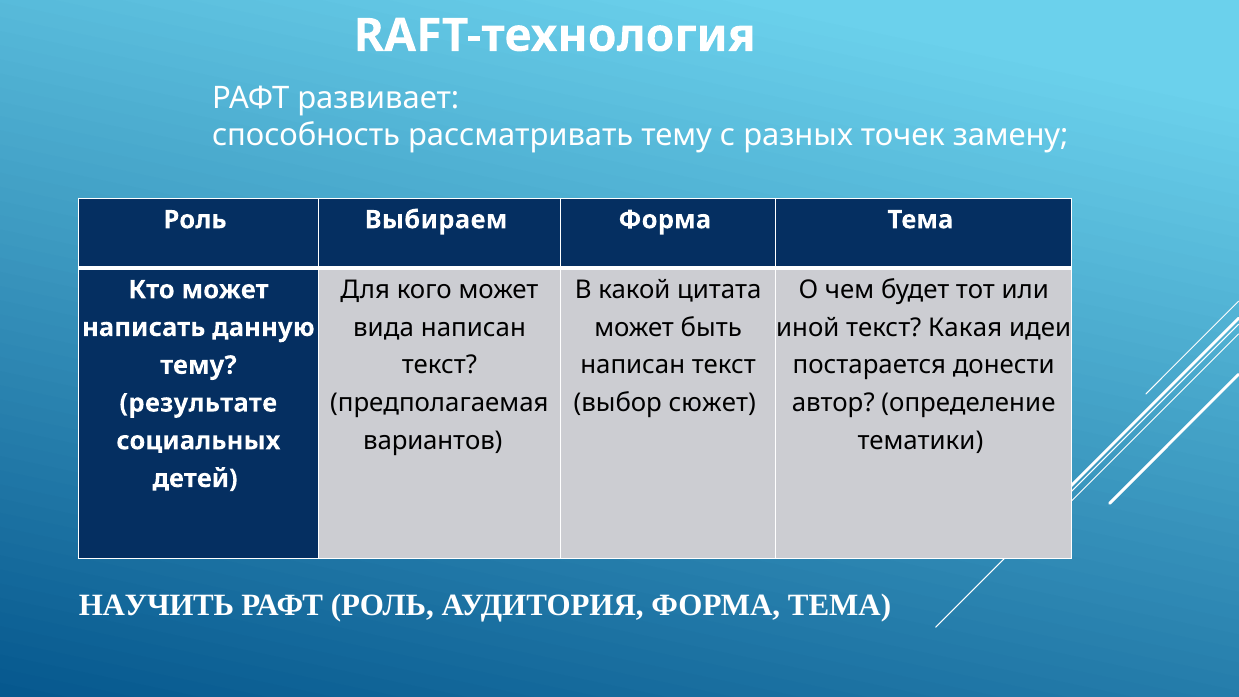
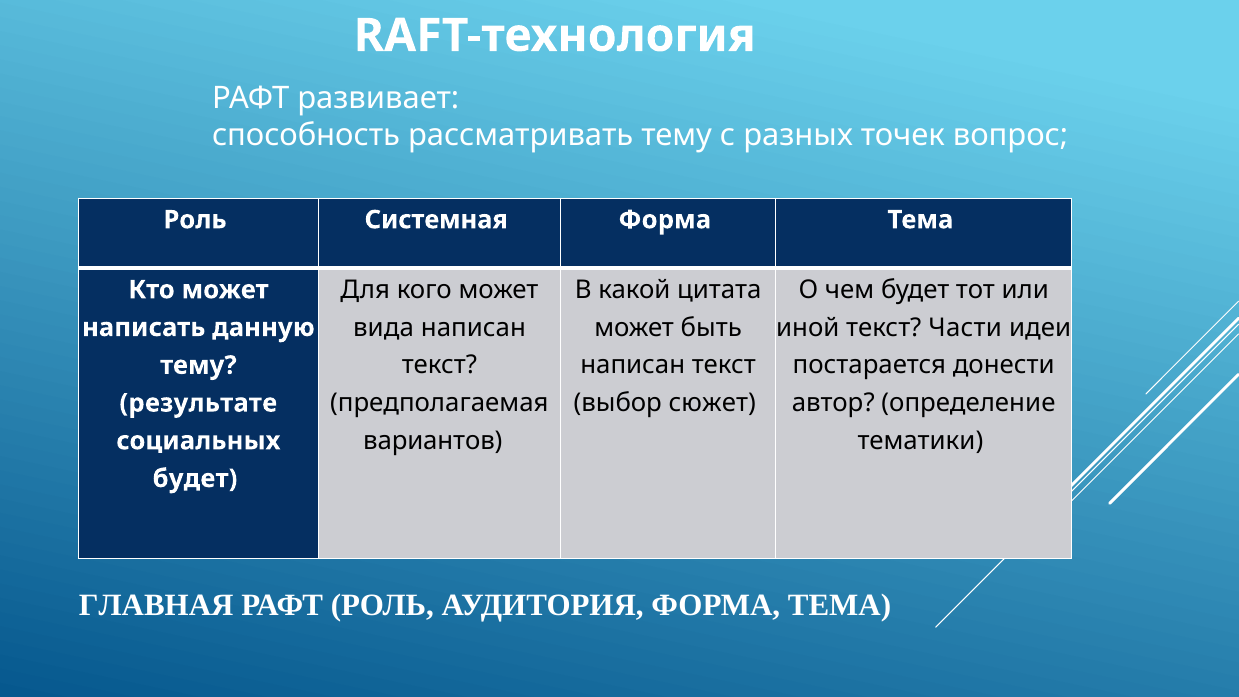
замену: замену -> вопрос
Выбираем: Выбираем -> Системная
Какая: Какая -> Части
детей at (195, 479): детей -> будет
НАУЧИТЬ: НАУЧИТЬ -> ГЛАВНАЯ
